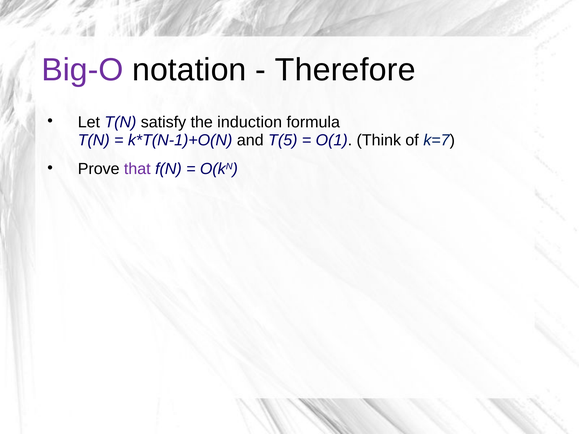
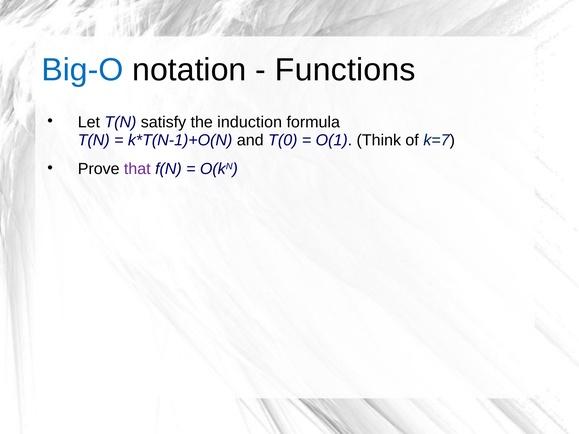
Big-O colour: purple -> blue
Therefore: Therefore -> Functions
T(5: T(5 -> T(0
